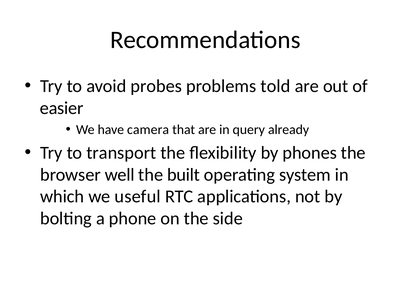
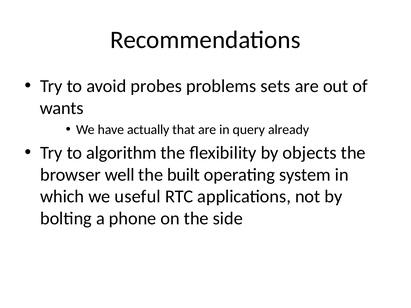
told: told -> sets
easier: easier -> wants
camera: camera -> actually
transport: transport -> algorithm
phones: phones -> objects
